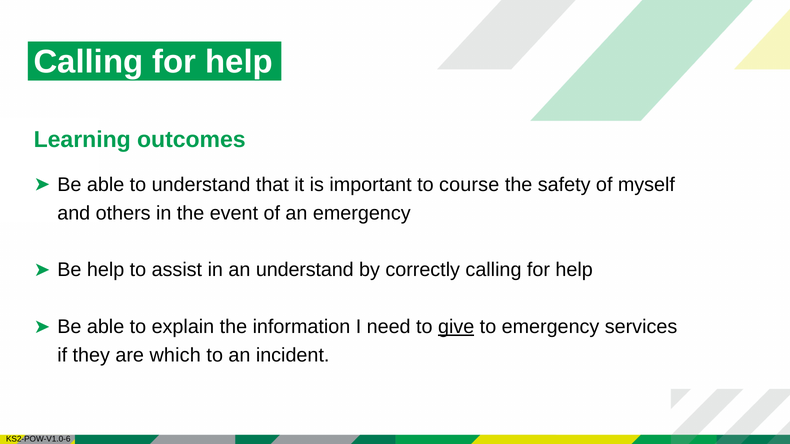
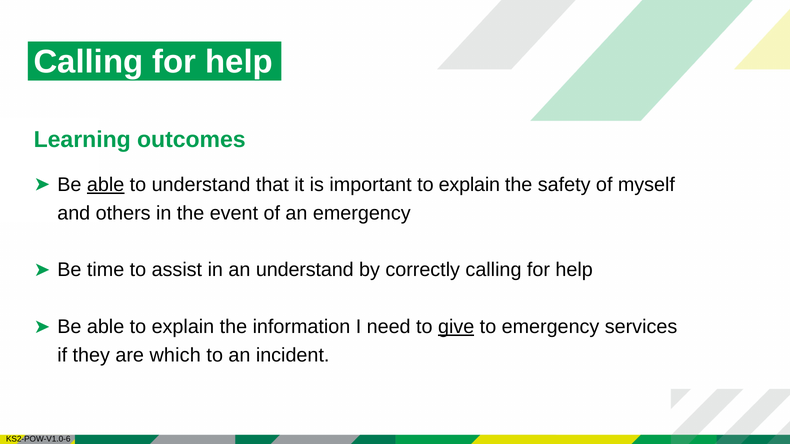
able at (106, 185) underline: none -> present
important to course: course -> explain
Be help: help -> time
